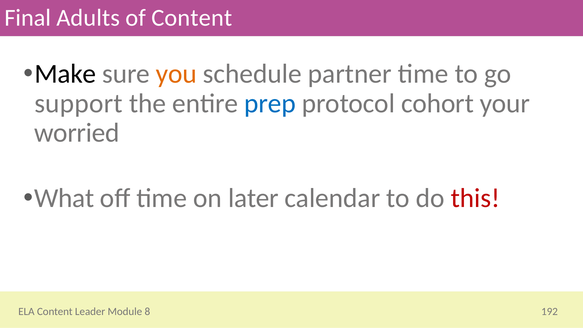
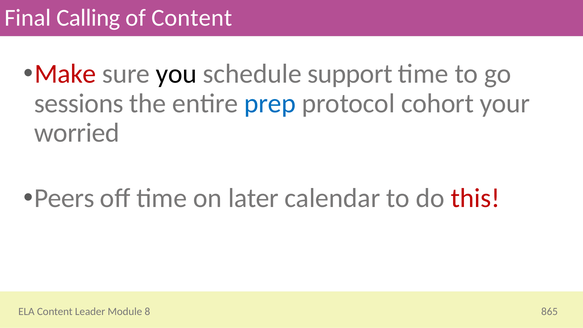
Adults: Adults -> Calling
Make colour: black -> red
you colour: orange -> black
partner: partner -> support
support: support -> sessions
What: What -> Peers
192: 192 -> 865
